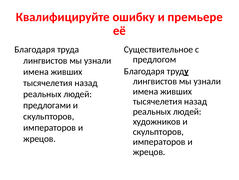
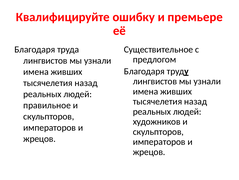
предлогами: предлогами -> правильное
